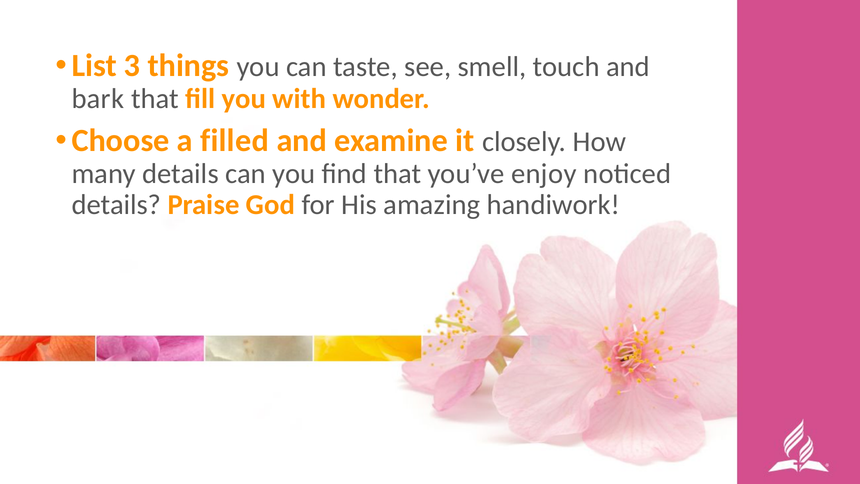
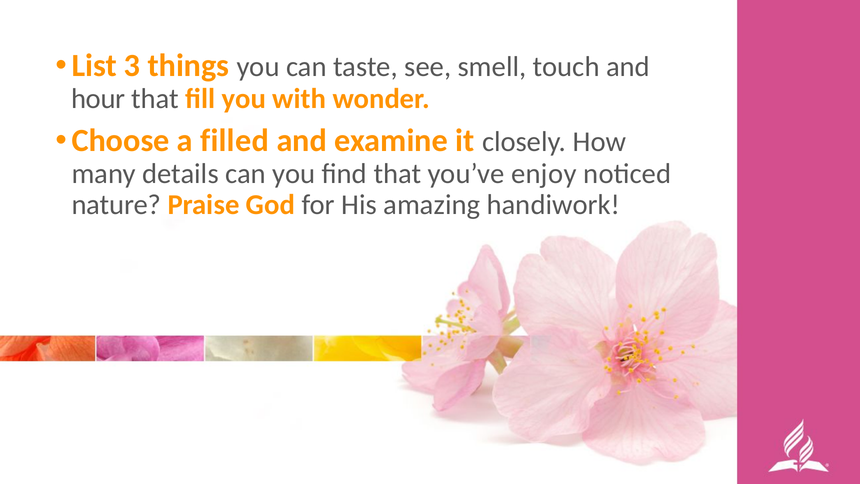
bark: bark -> hour
details at (116, 204): details -> nature
